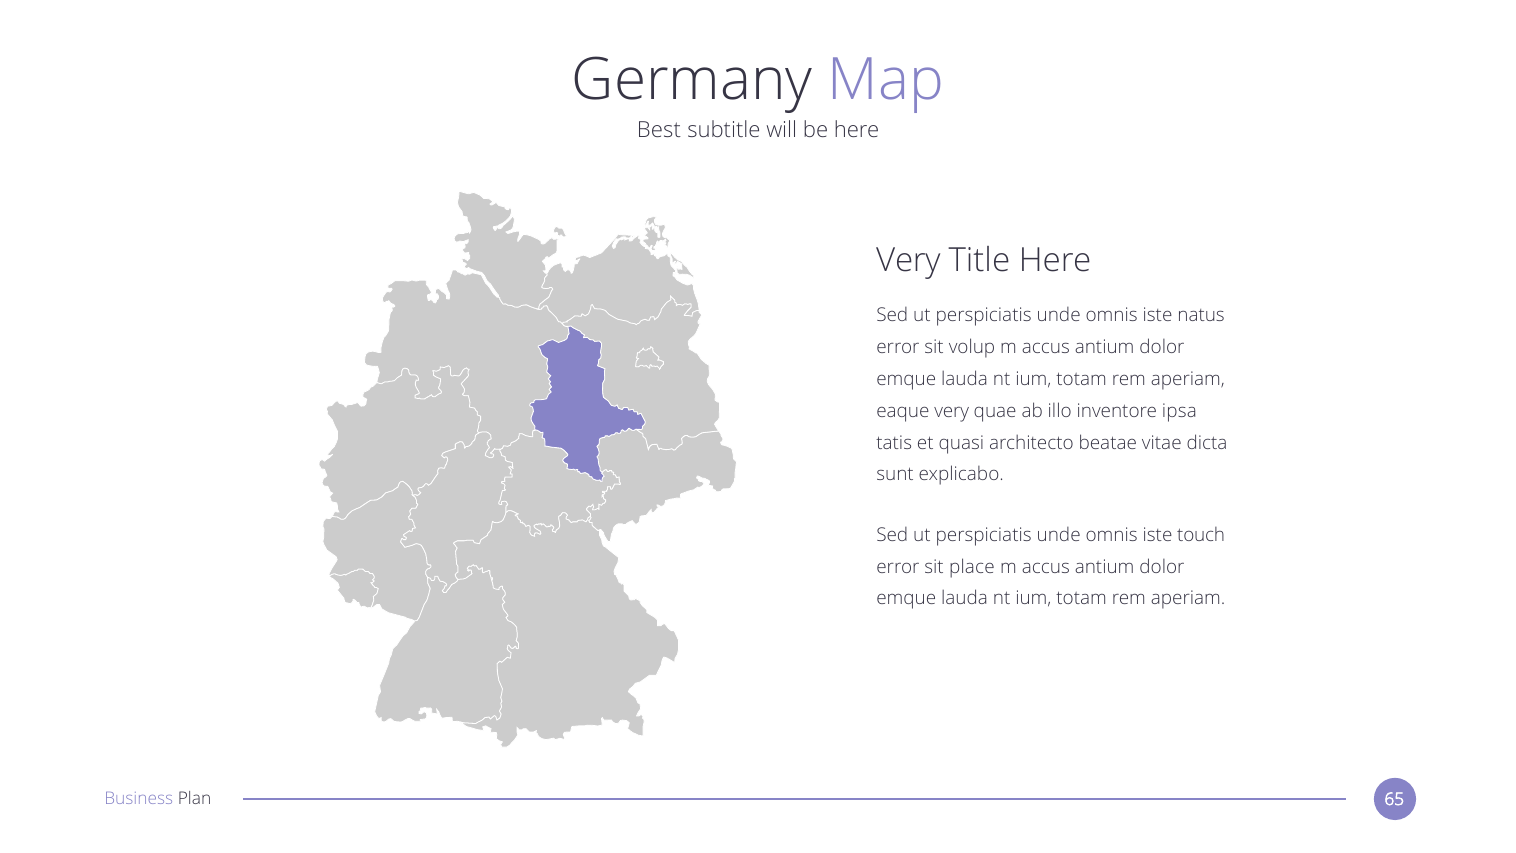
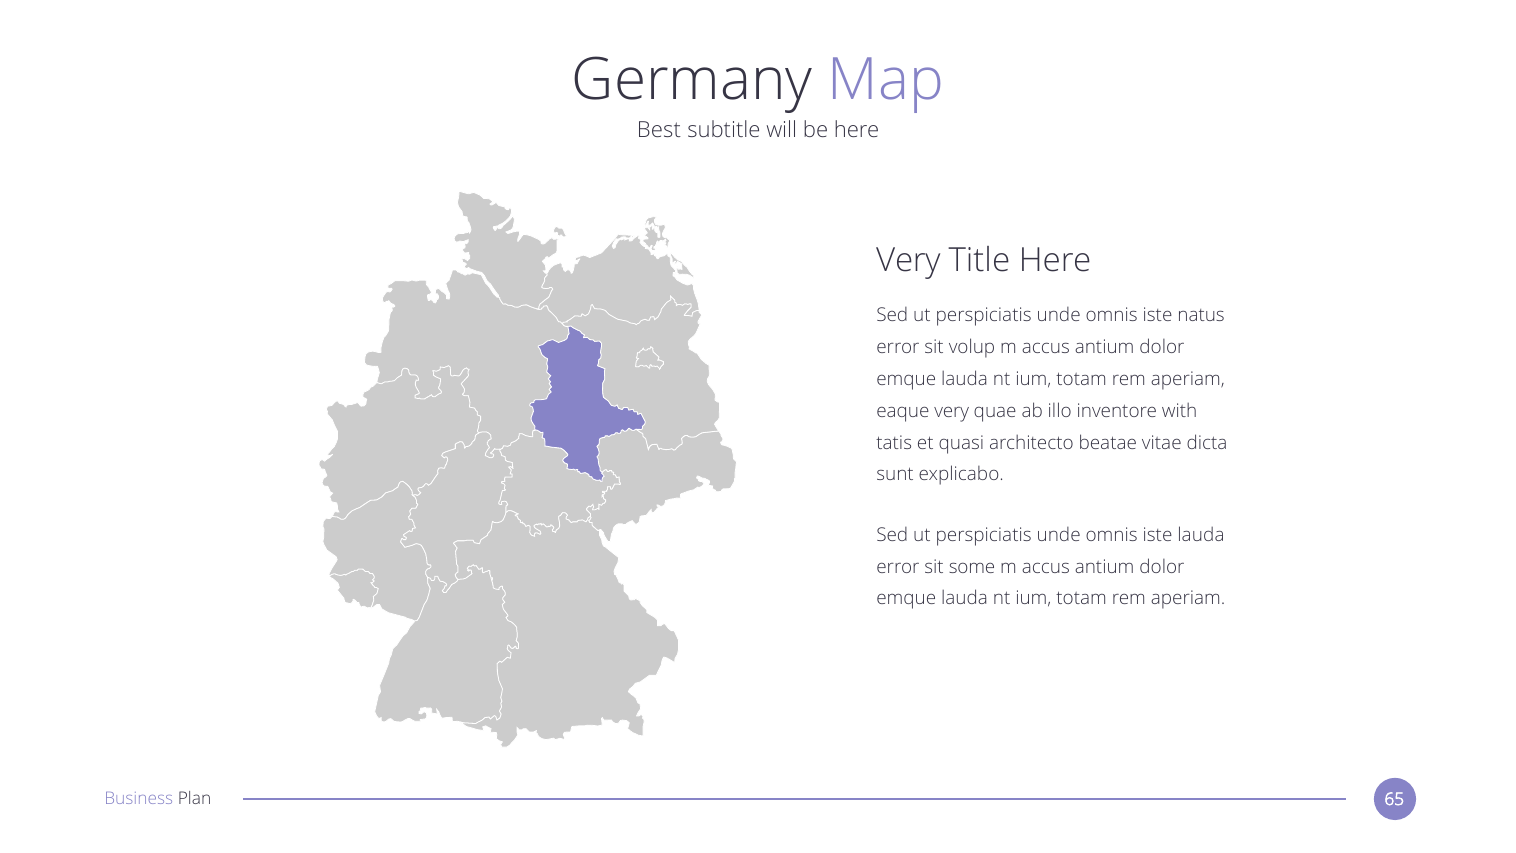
ipsa: ipsa -> with
iste touch: touch -> lauda
place: place -> some
